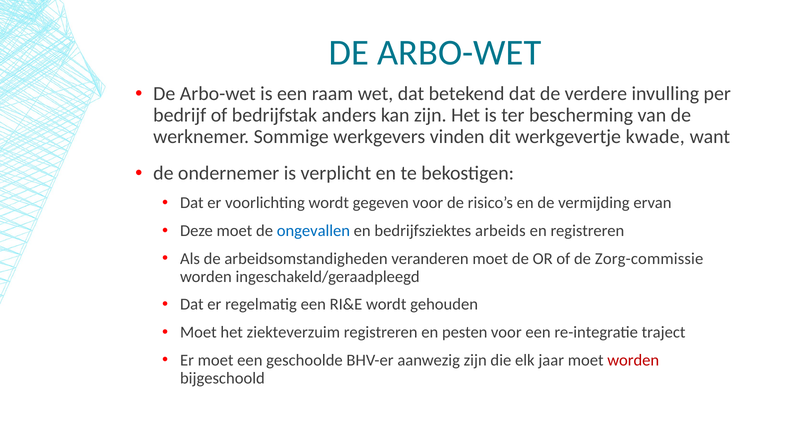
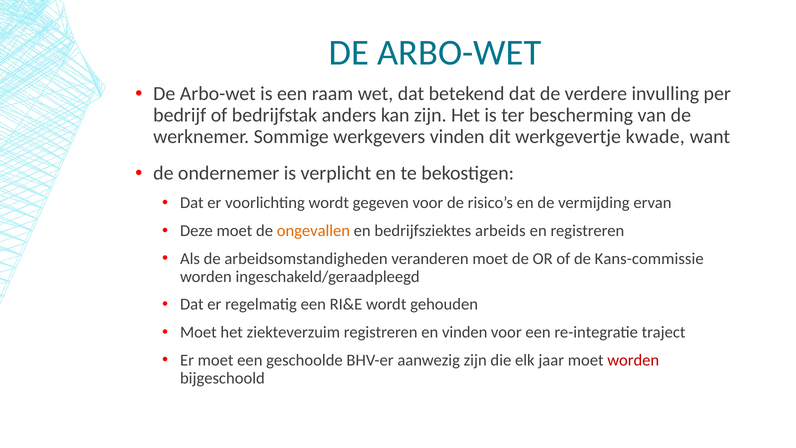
ongevallen colour: blue -> orange
Zorg-commissie: Zorg-commissie -> Kans-commissie
en pesten: pesten -> vinden
